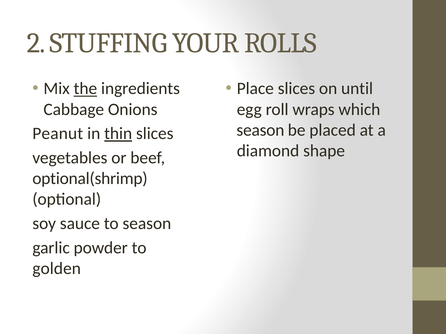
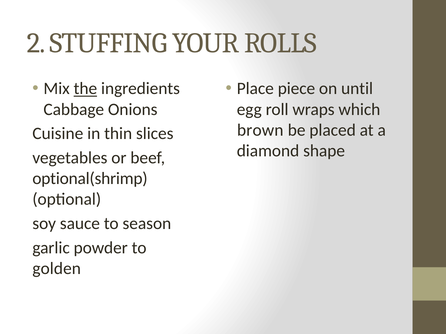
Place slices: slices -> piece
season at (260, 130): season -> brown
Peanut: Peanut -> Cuisine
thin underline: present -> none
